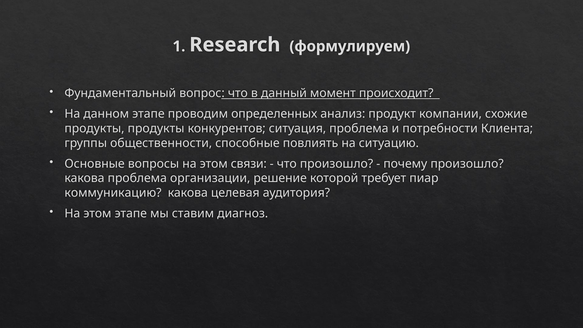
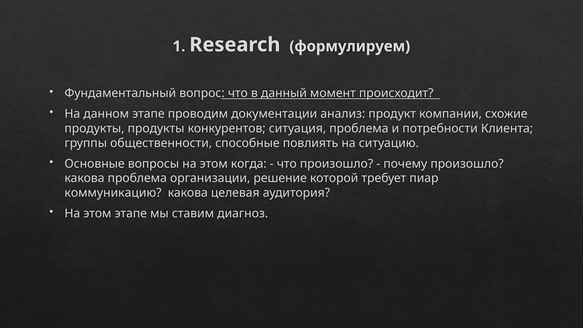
определенных: определенных -> документации
связи: связи -> когда
